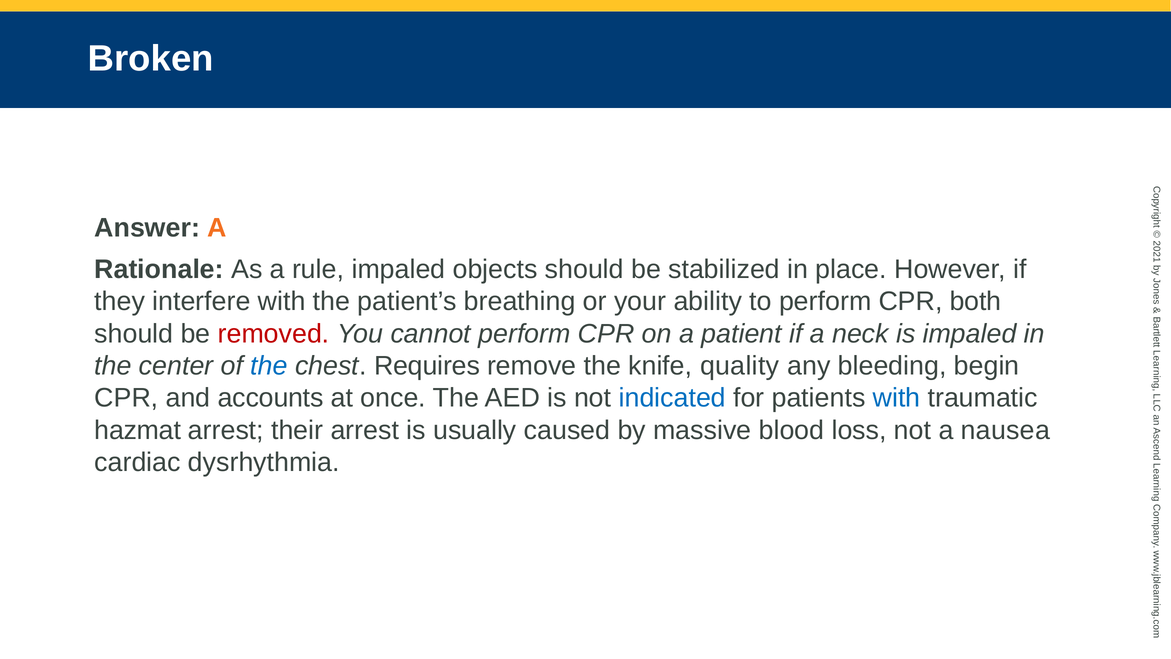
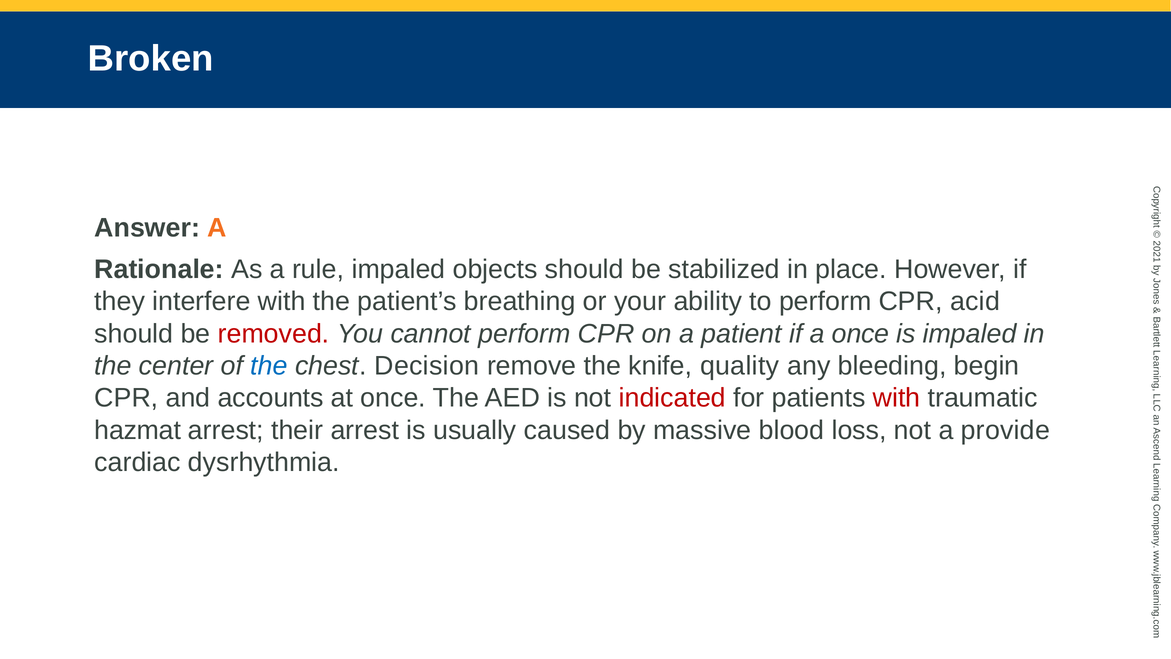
both: both -> acid
a neck: neck -> once
Requires: Requires -> Decision
indicated colour: blue -> red
with at (897, 398) colour: blue -> red
nausea: nausea -> provide
